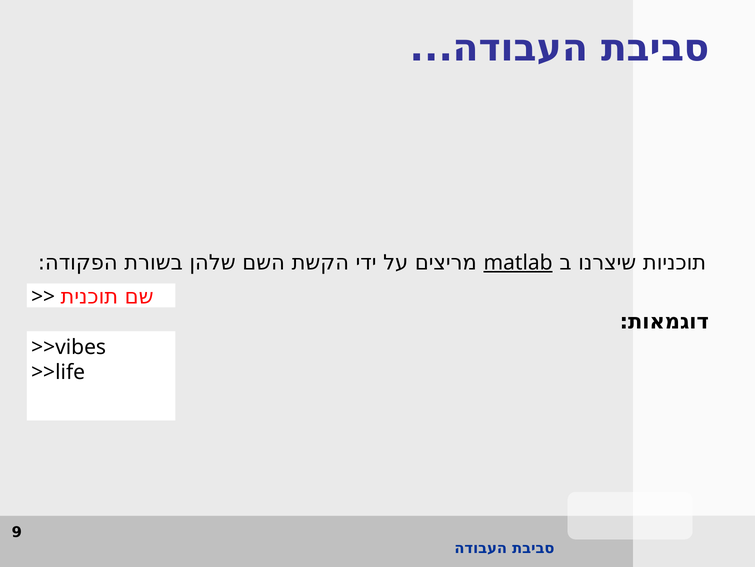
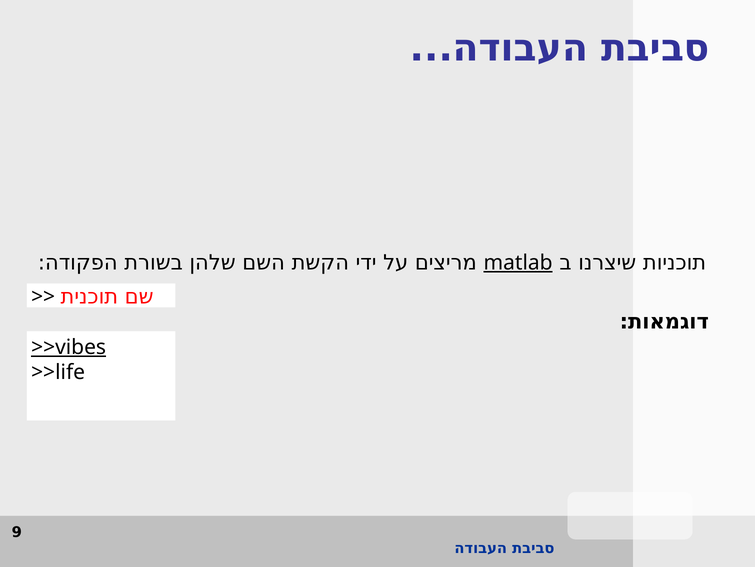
>>vibes underline: none -> present
